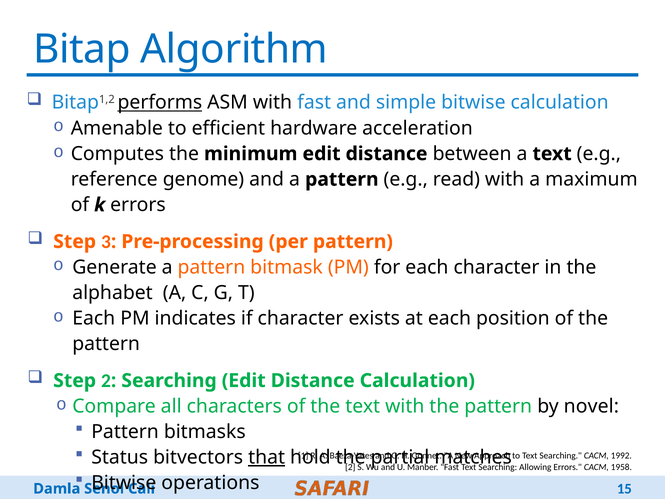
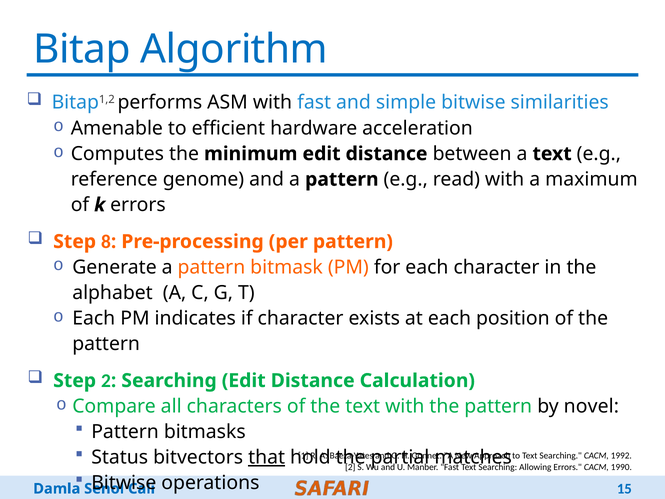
performs underline: present -> none
bitwise calculation: calculation -> similarities
3: 3 -> 8
1958: 1958 -> 1990
